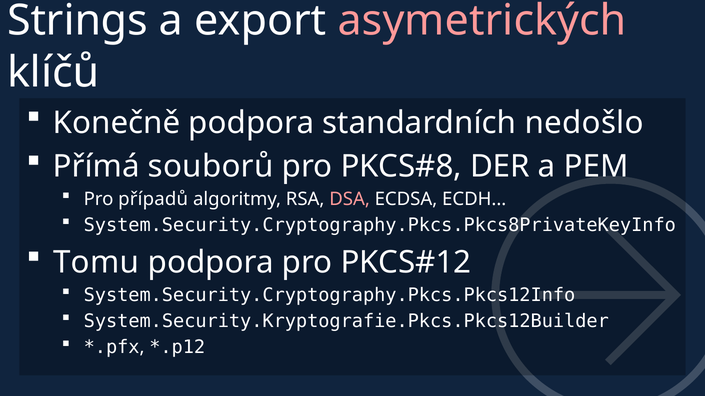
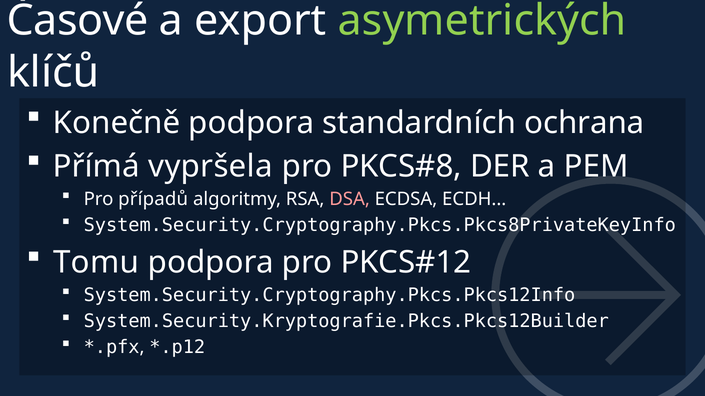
Strings: Strings -> Časové
asymetrických colour: pink -> light green
nedošlo: nedošlo -> ochrana
souborů: souborů -> vypršela
